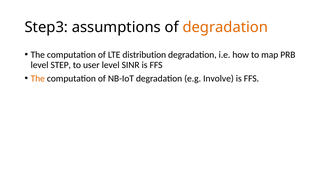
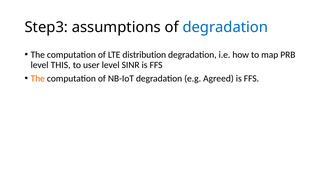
degradation at (225, 27) colour: orange -> blue
STEP: STEP -> THIS
Involve: Involve -> Agreed
